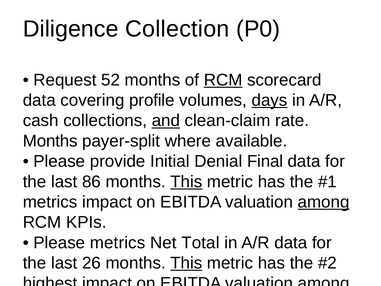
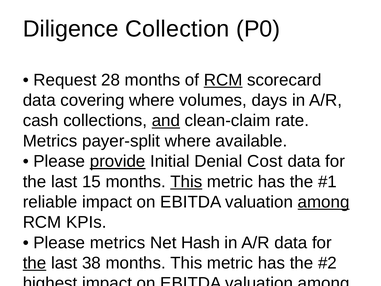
52: 52 -> 28
covering profile: profile -> where
days underline: present -> none
Months at (50, 141): Months -> Metrics
provide at (118, 161) underline: none -> present
Denial Final: Final -> Cost
86: 86 -> 15
metrics at (50, 202): metrics -> reliable
Total: Total -> Hash
the at (35, 263) underline: none -> present
26: 26 -> 38
This at (186, 263) underline: present -> none
